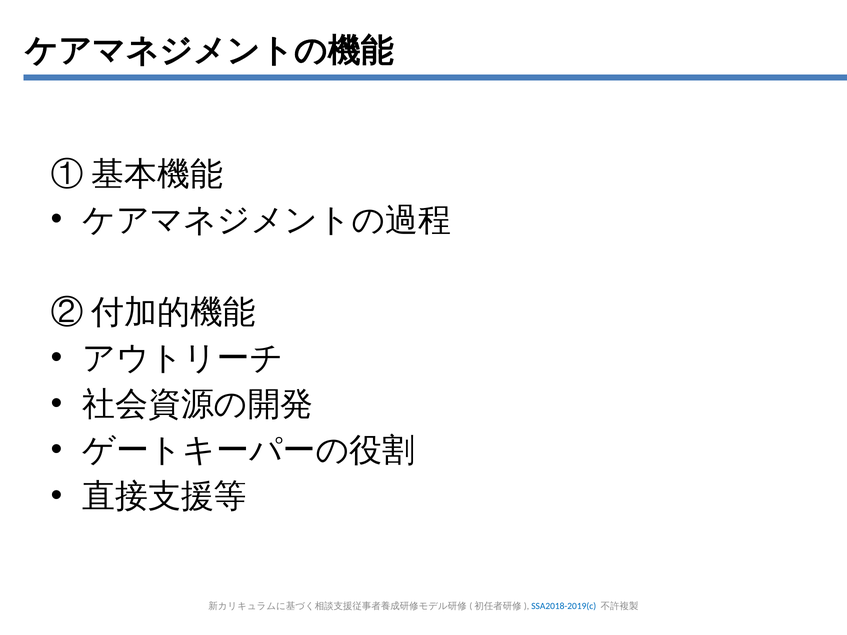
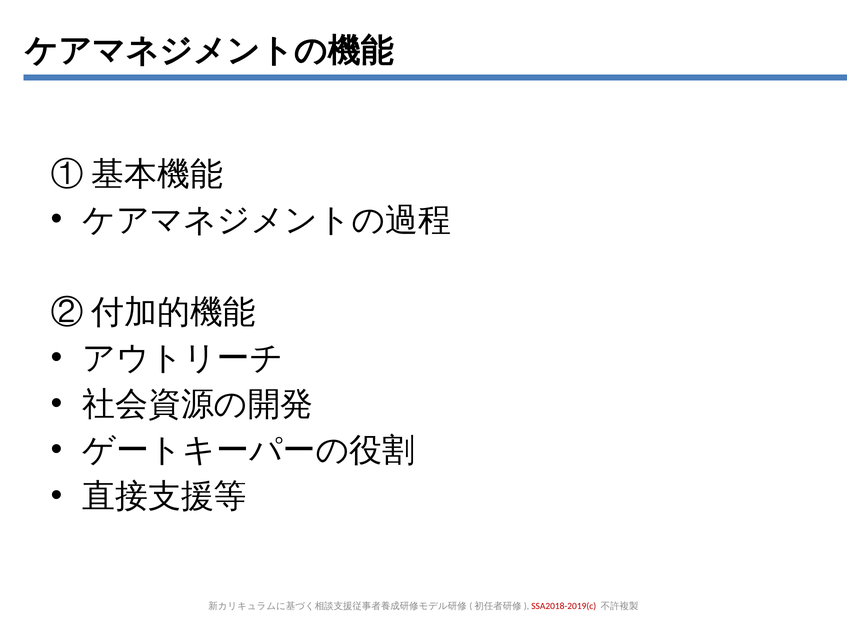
SSA2018-2019(c colour: blue -> red
